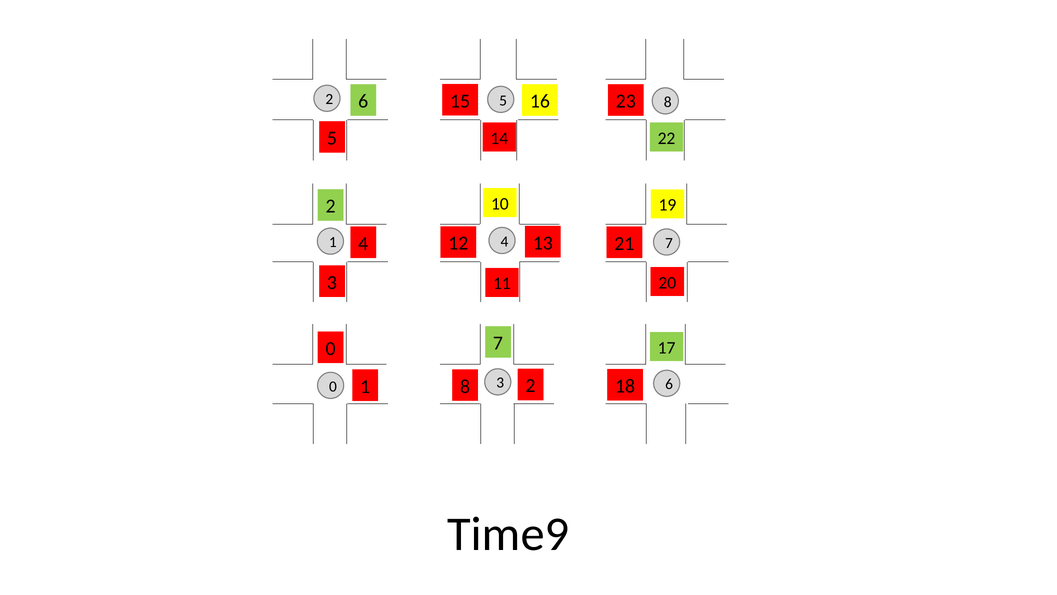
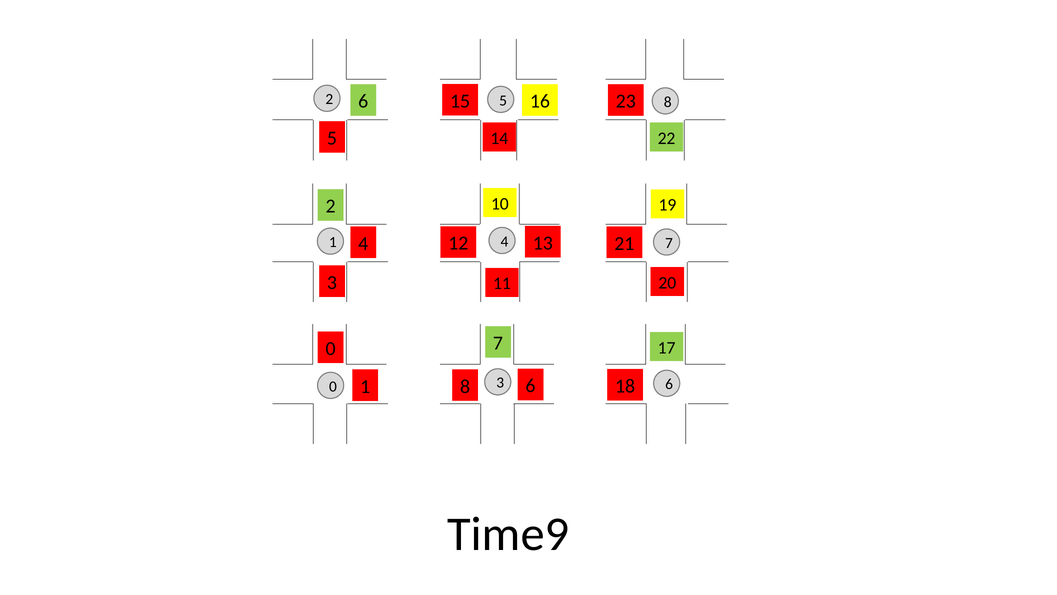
8 2: 2 -> 6
